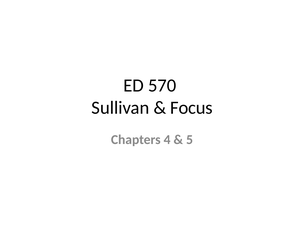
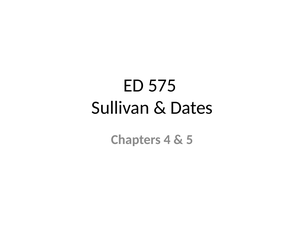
570: 570 -> 575
Focus: Focus -> Dates
